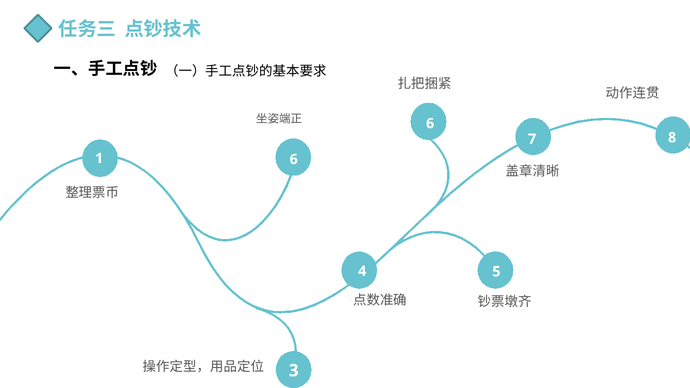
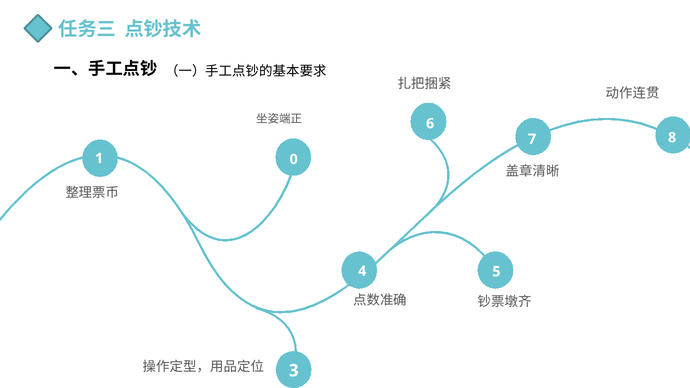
1 6: 6 -> 0
